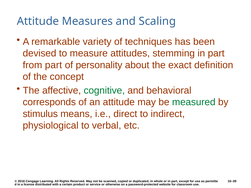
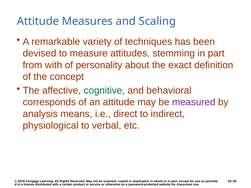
from part: part -> with
measured colour: green -> purple
stimulus: stimulus -> analysis
